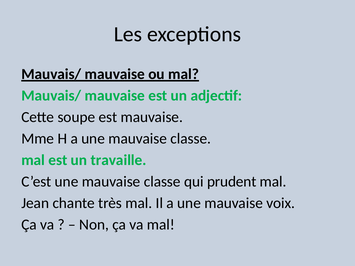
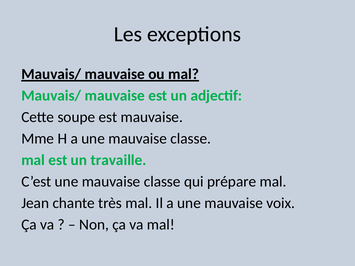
prudent: prudent -> prépare
